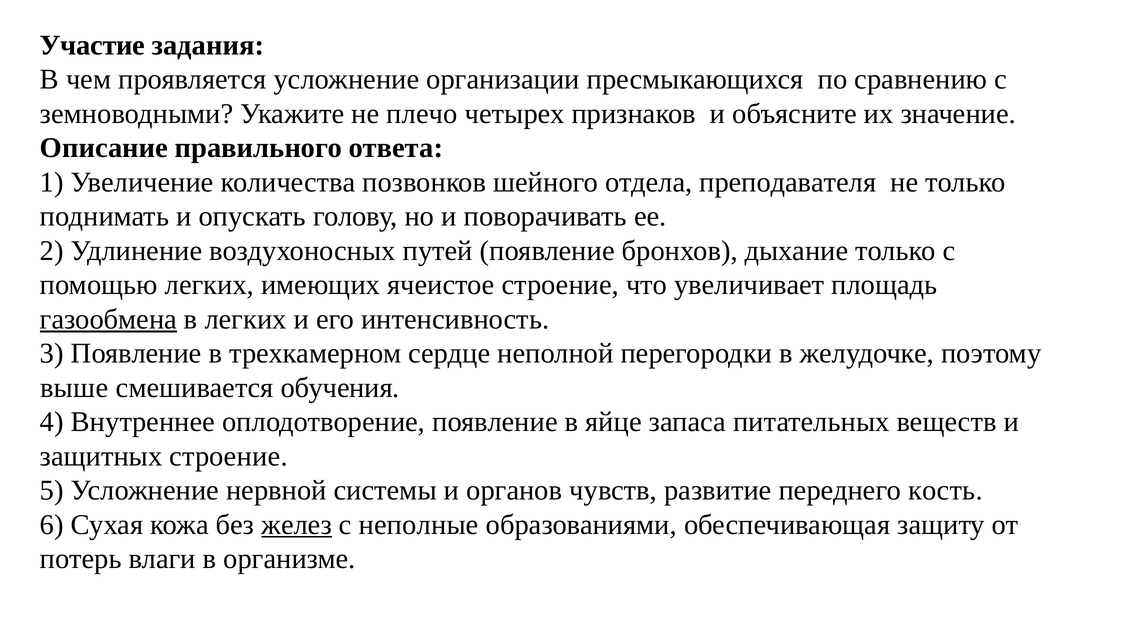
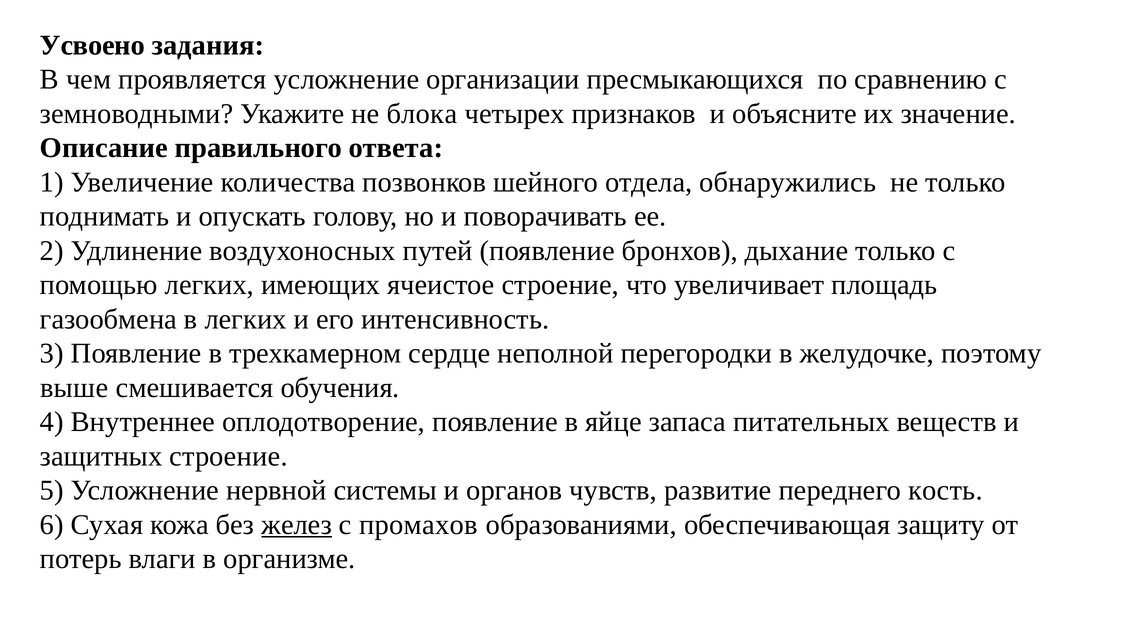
Участие: Участие -> Усвоено
плечо: плечо -> блока
преподавателя: преподавателя -> обнаружились
газообмена underline: present -> none
неполные: неполные -> промахов
